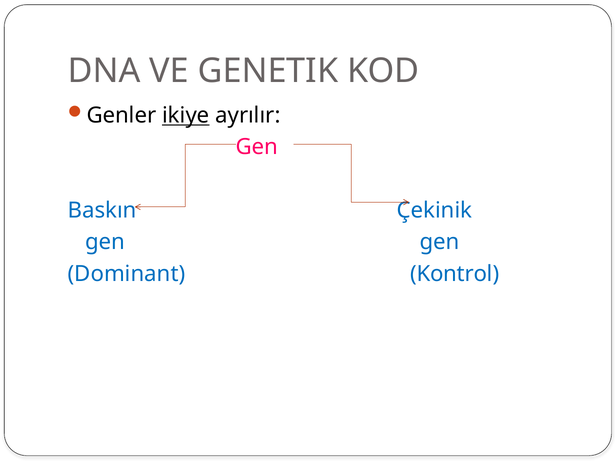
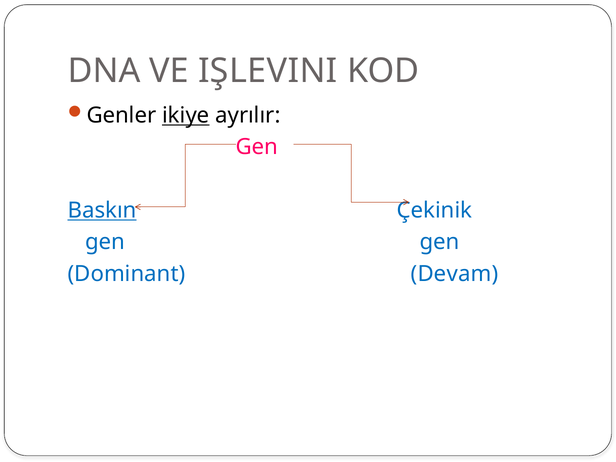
GENETIK: GENETIK -> IŞLEVINI
Baskın underline: none -> present
Kontrol: Kontrol -> Devam
